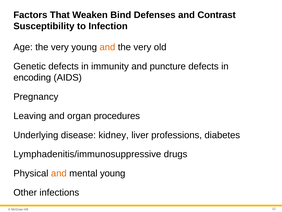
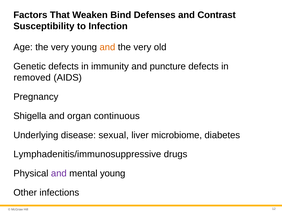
encoding: encoding -> removed
Leaving: Leaving -> Shigella
procedures: procedures -> continuous
kidney: kidney -> sexual
professions: professions -> microbiome
and at (59, 173) colour: orange -> purple
